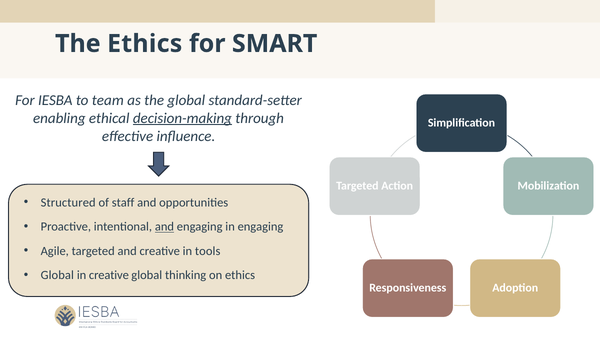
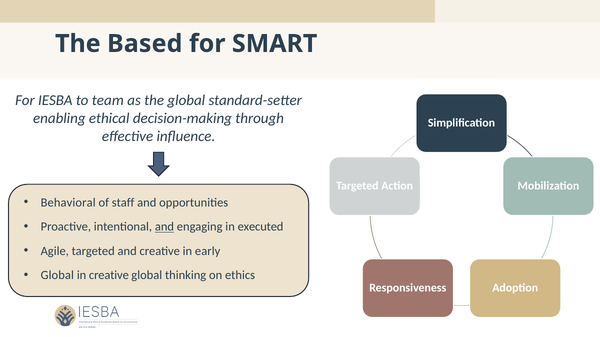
The Ethics: Ethics -> Based
decision-making underline: present -> none
Structured: Structured -> Behavioral
in engaging: engaging -> executed
tools: tools -> early
